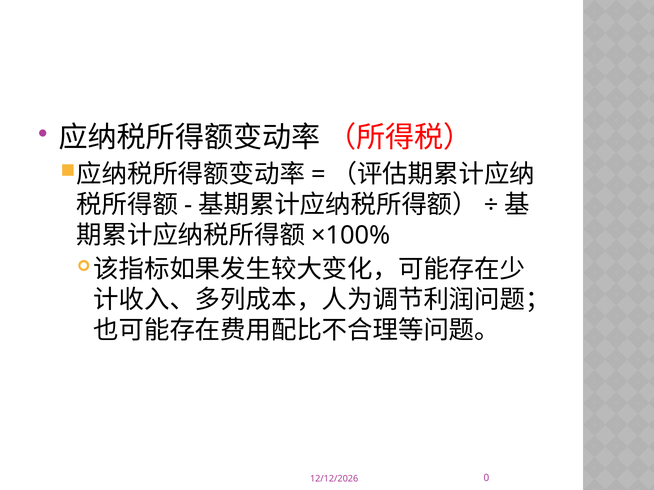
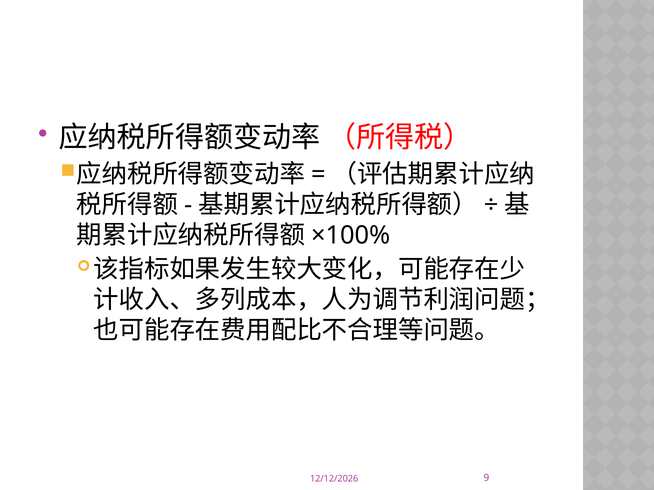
0: 0 -> 9
